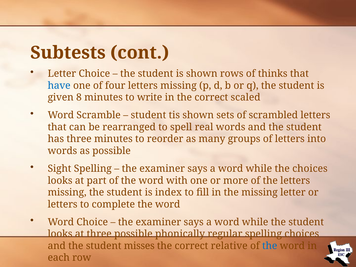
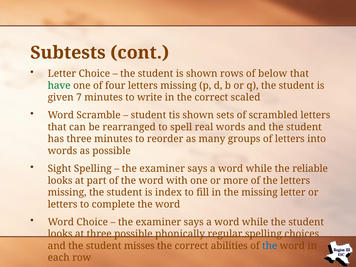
thinks: thinks -> below
have colour: blue -> green
8: 8 -> 7
the choices: choices -> reliable
relative: relative -> abilities
